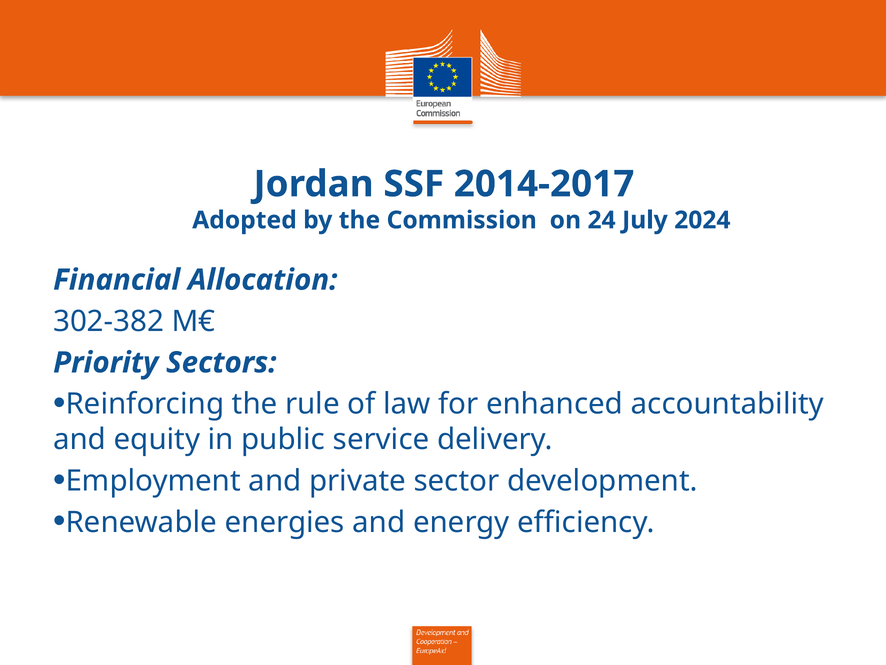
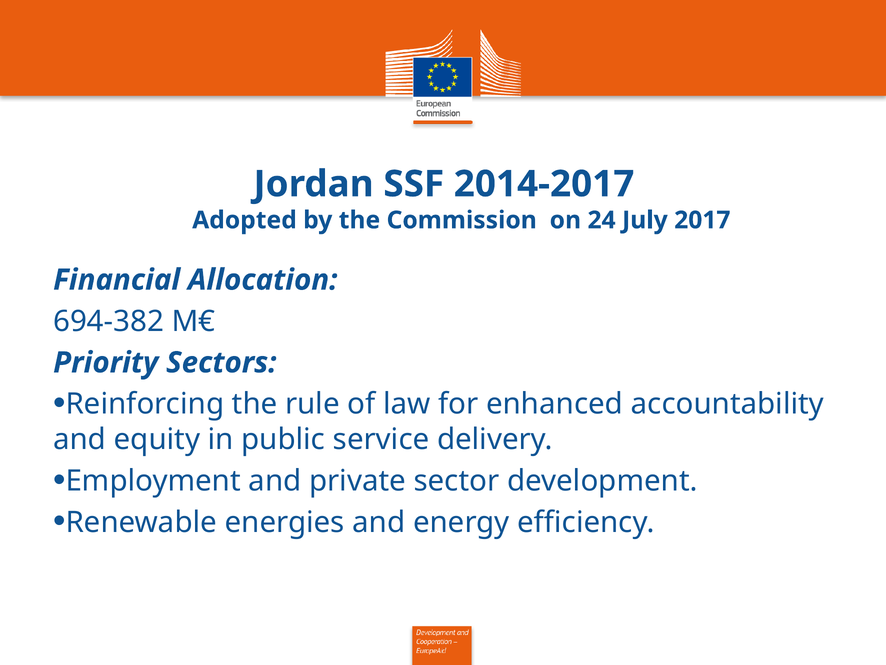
2024: 2024 -> 2017
302-382: 302-382 -> 694-382
